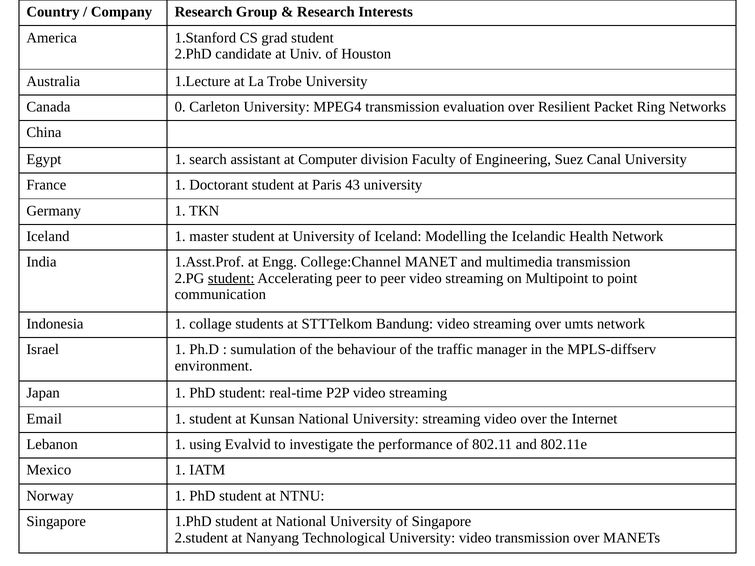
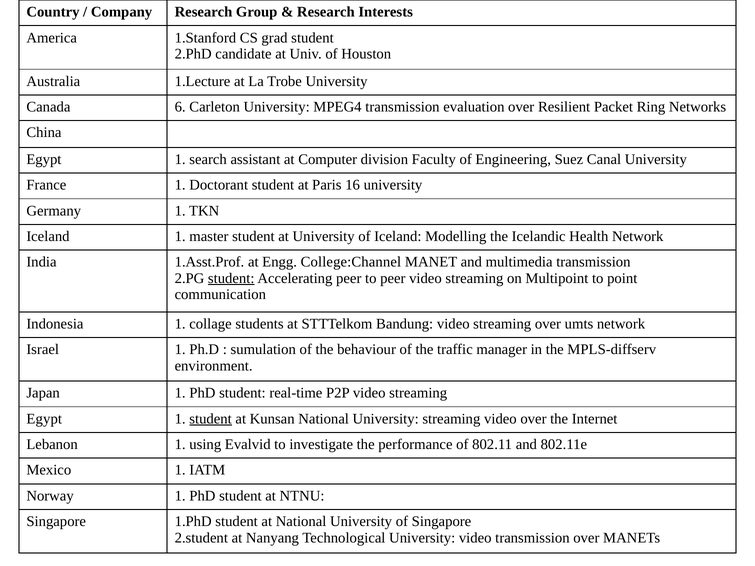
0: 0 -> 6
43: 43 -> 16
Email at (44, 419): Email -> Egypt
student at (211, 419) underline: none -> present
